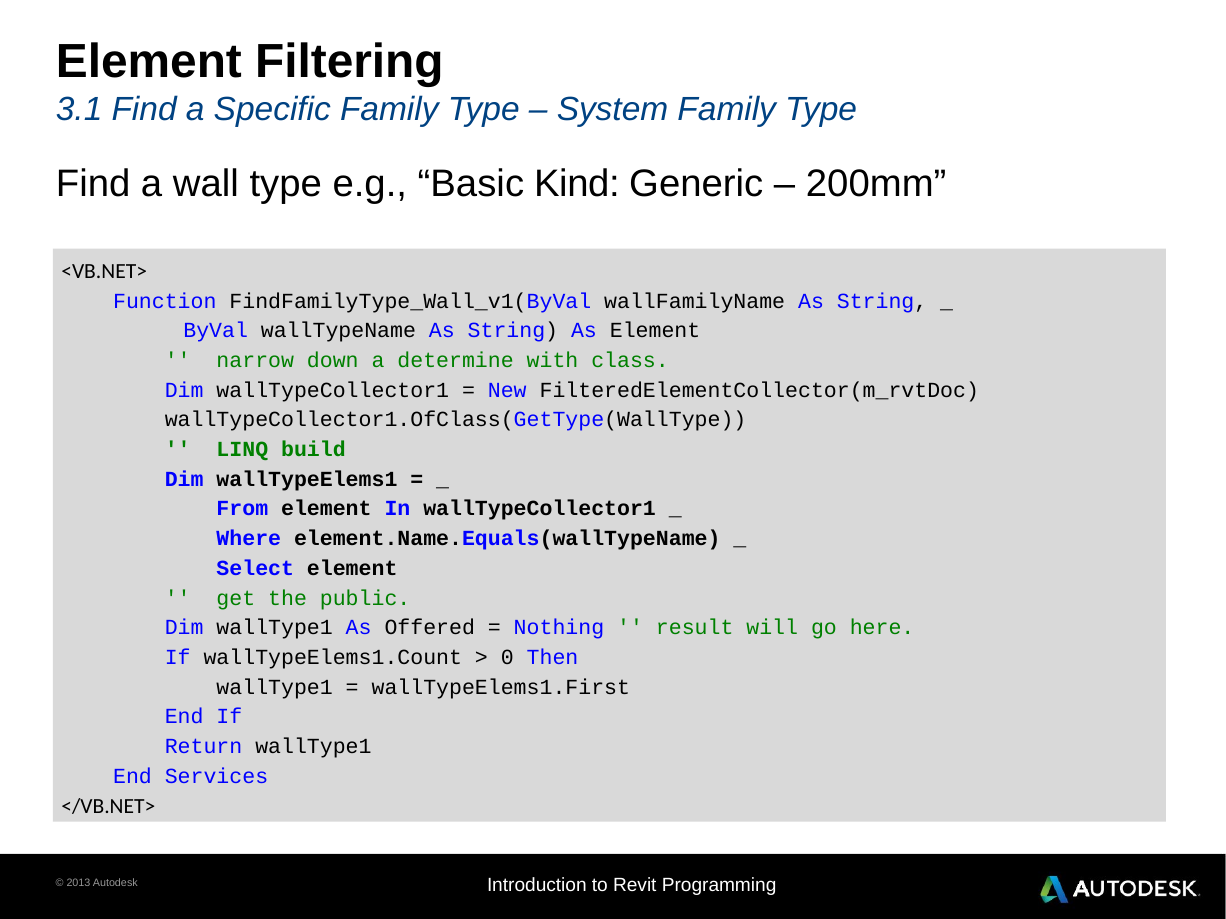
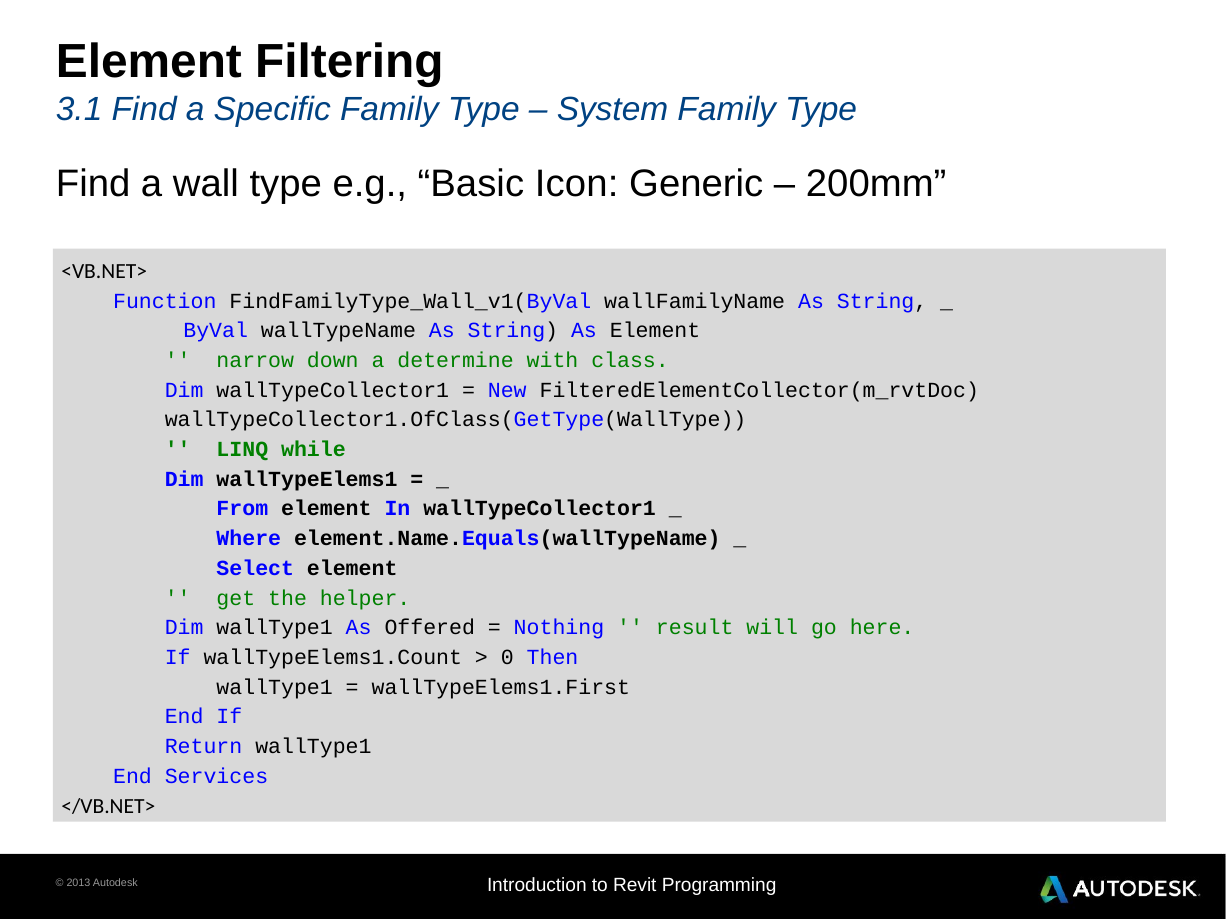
Kind: Kind -> Icon
build: build -> while
public: public -> helper
